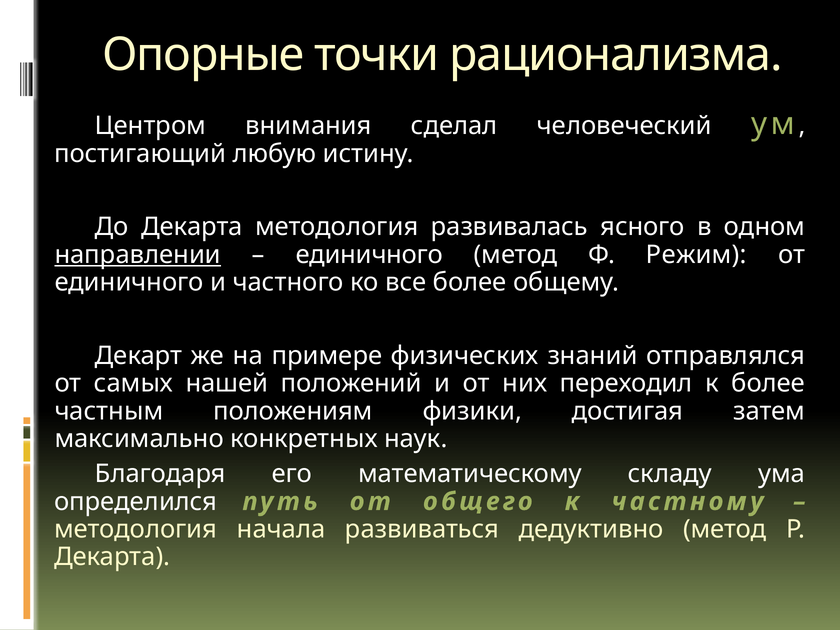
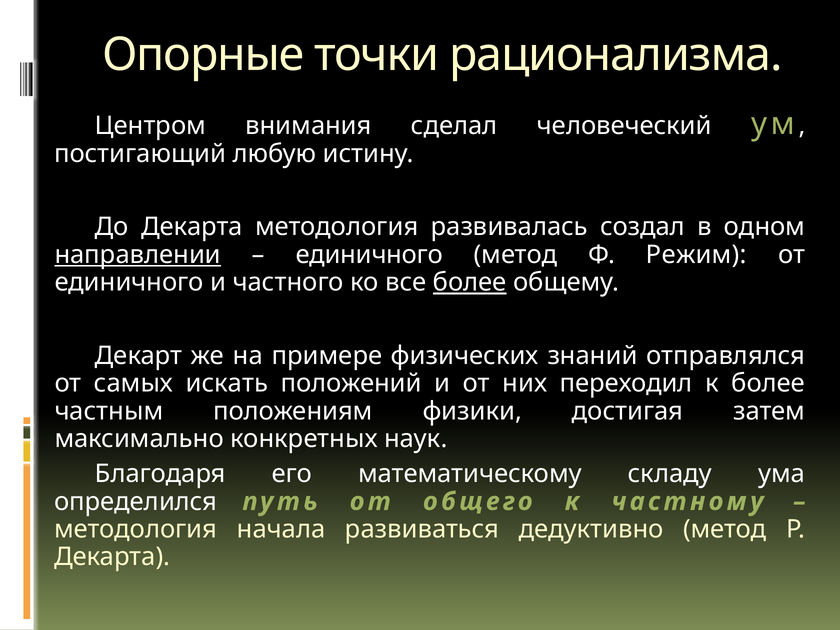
ясного: ясного -> создал
более at (470, 282) underline: none -> present
нашей: нашей -> искать
